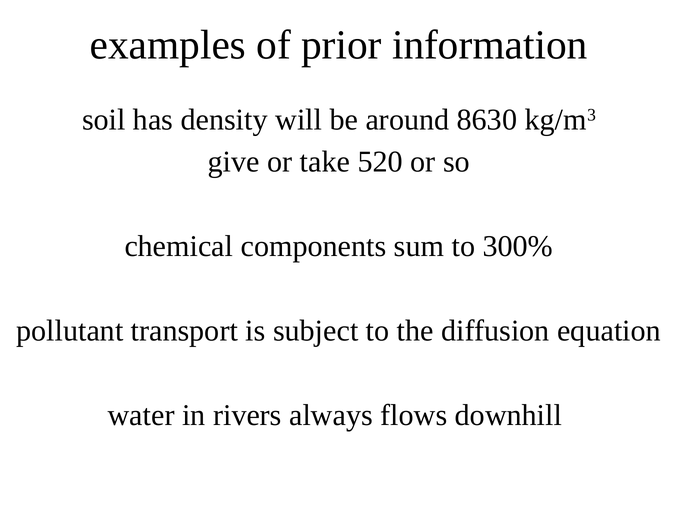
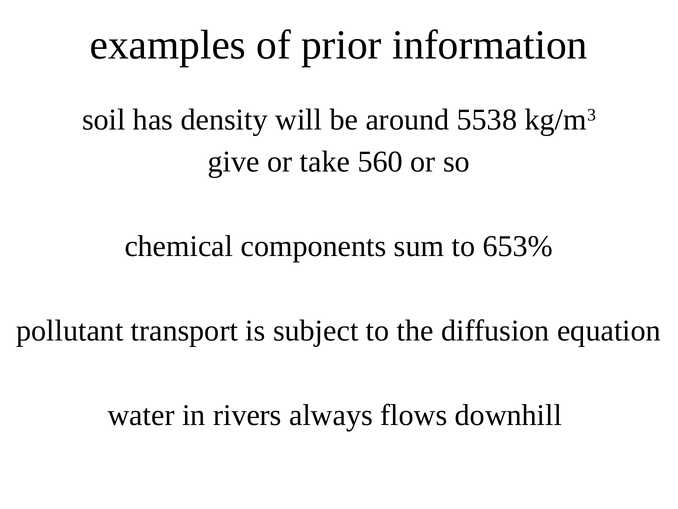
8630: 8630 -> 5538
520: 520 -> 560
300%: 300% -> 653%
